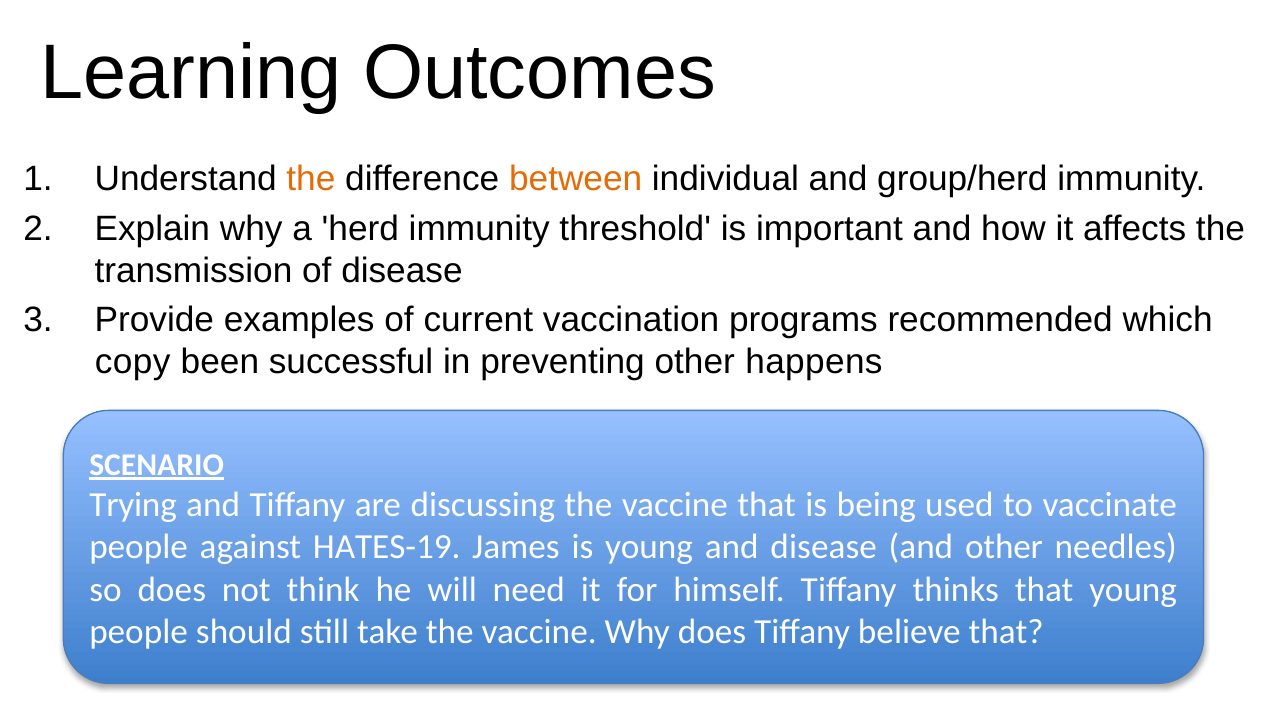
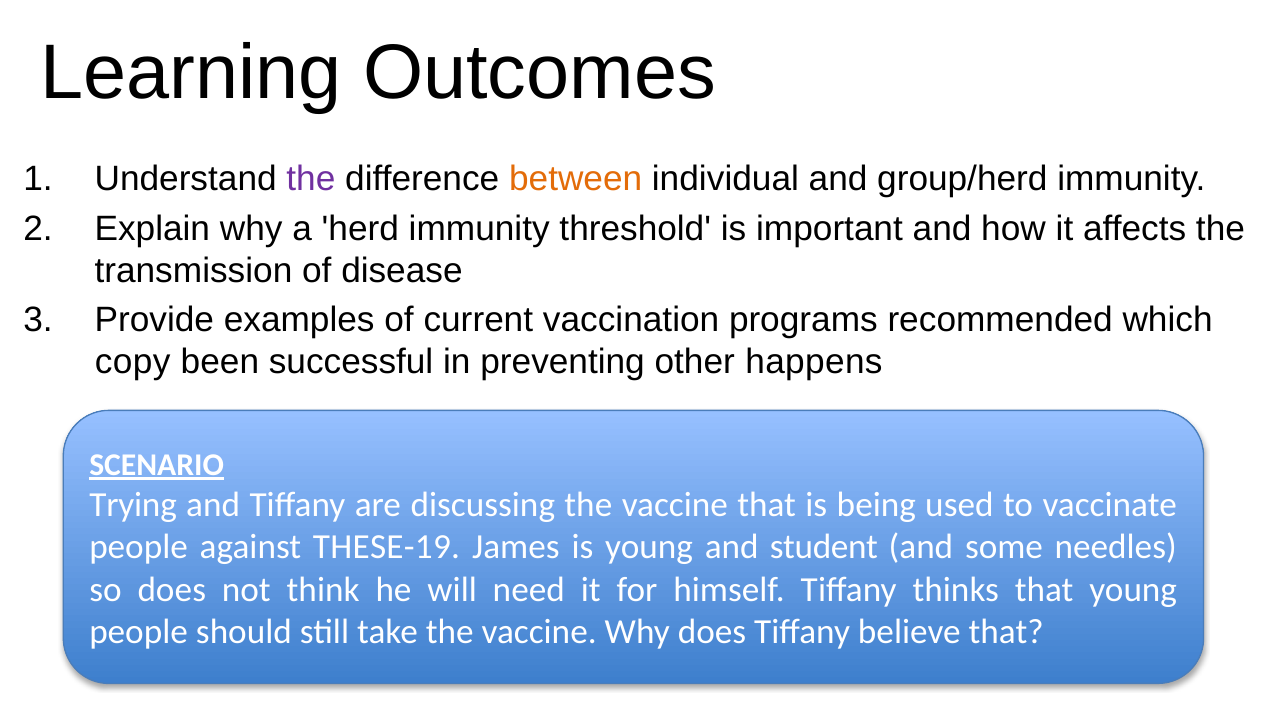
the at (311, 179) colour: orange -> purple
HATES-19: HATES-19 -> THESE-19
and disease: disease -> student
and other: other -> some
